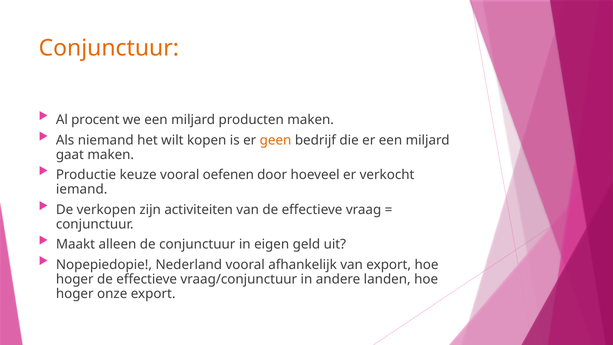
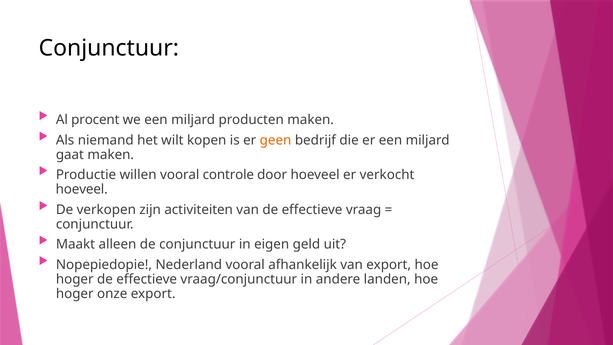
Conjunctuur at (109, 48) colour: orange -> black
keuze: keuze -> willen
oefenen: oefenen -> controle
iemand at (82, 189): iemand -> hoeveel
